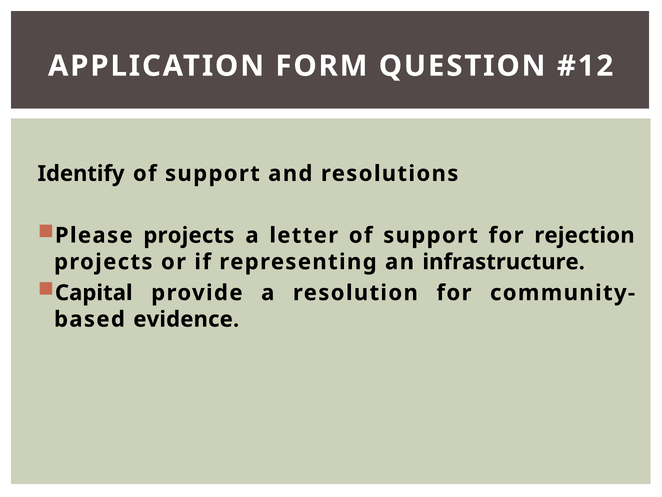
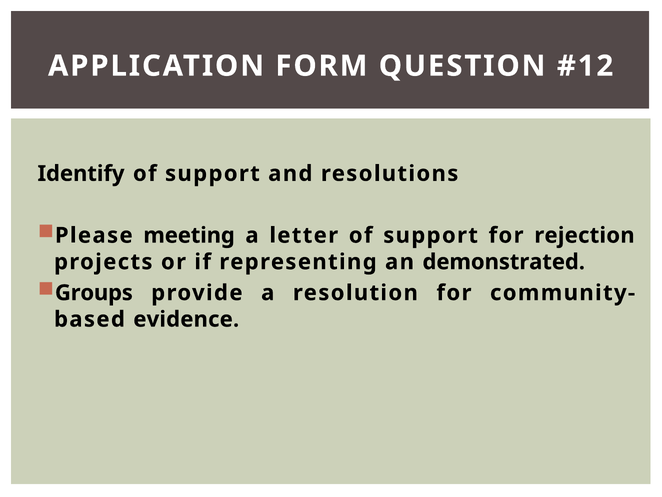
Please projects: projects -> meeting
infrastructure: infrastructure -> demonstrated
Capital: Capital -> Groups
